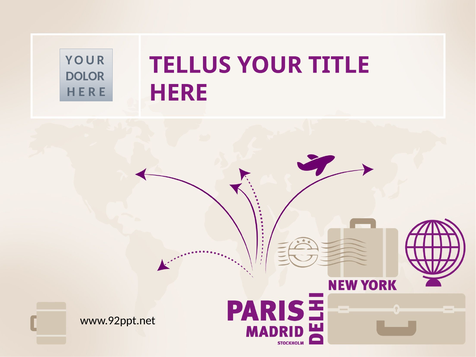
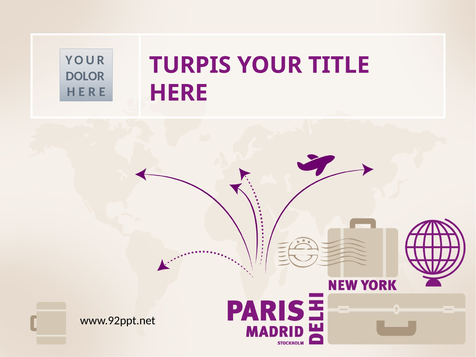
TELLUS: TELLUS -> TURPIS
